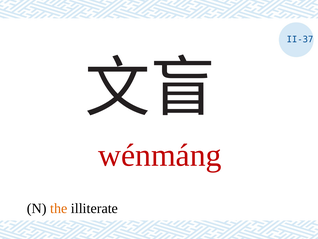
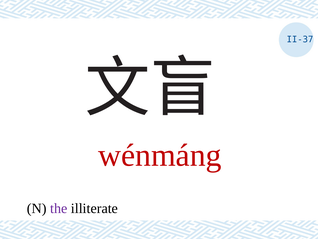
the colour: orange -> purple
